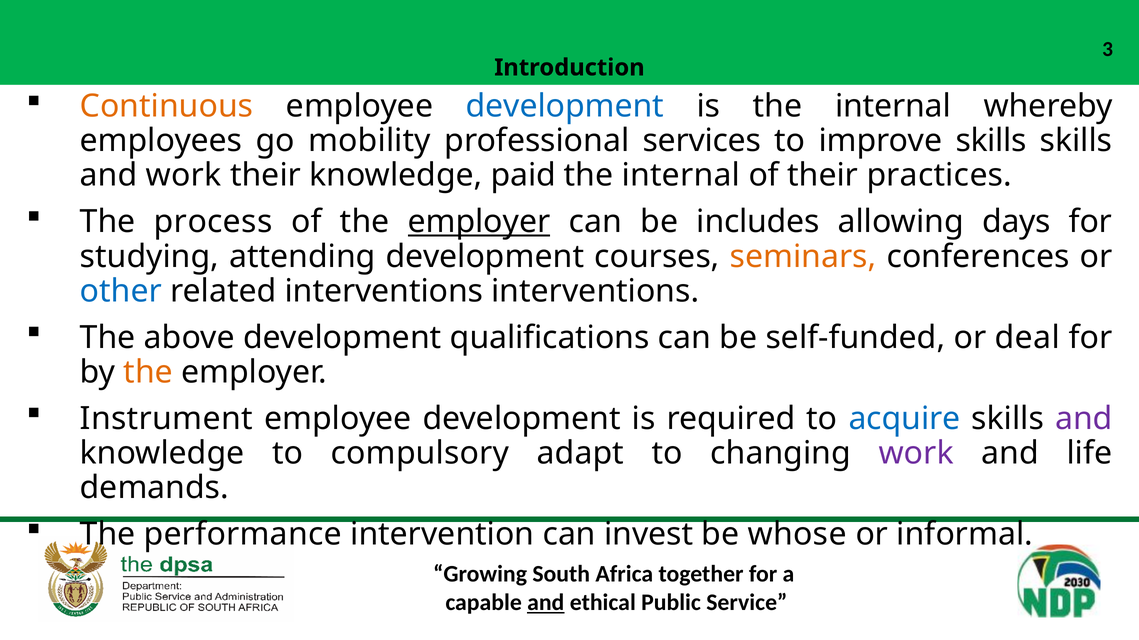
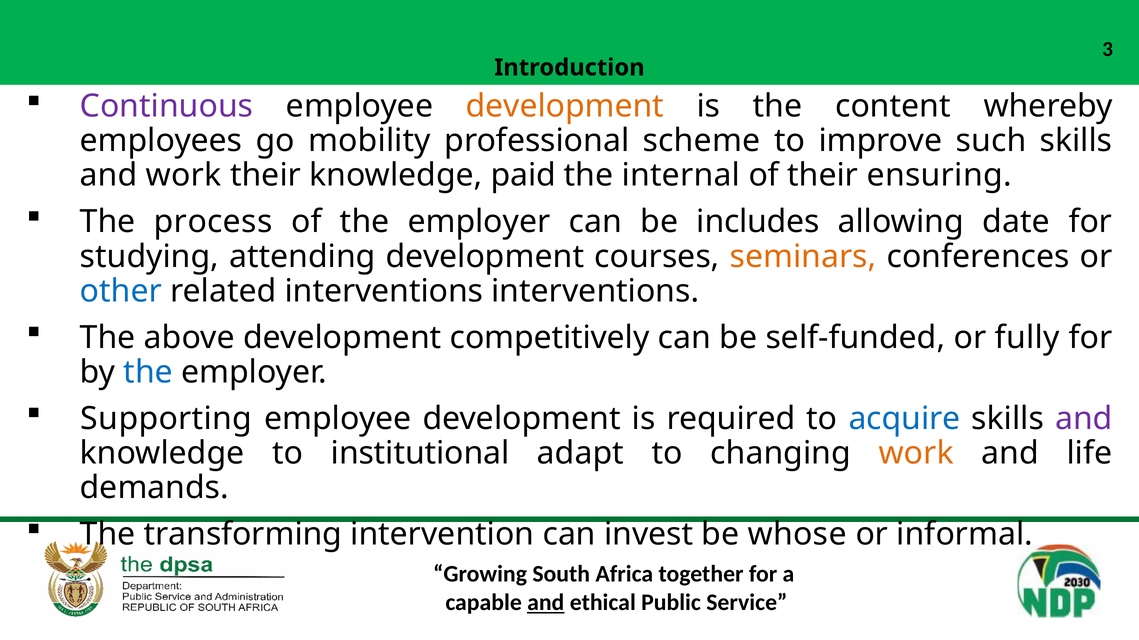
Continuous colour: orange -> purple
development at (565, 106) colour: blue -> orange
is the internal: internal -> content
services: services -> scheme
improve skills: skills -> such
practices: practices -> ensuring
employer at (479, 222) underline: present -> none
days: days -> date
qualifications: qualifications -> competitively
deal: deal -> fully
the at (148, 373) colour: orange -> blue
Instrument: Instrument -> Supporting
compulsory: compulsory -> institutional
work at (916, 454) colour: purple -> orange
performance: performance -> transforming
